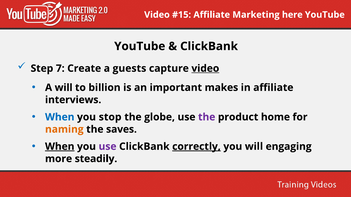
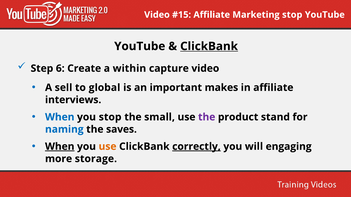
Marketing here: here -> stop
ClickBank at (209, 46) underline: none -> present
7: 7 -> 6
guests: guests -> within
video at (205, 69) underline: present -> none
A will: will -> sell
billion: billion -> global
globe: globe -> small
home: home -> stand
naming colour: orange -> blue
use at (108, 147) colour: purple -> orange
steadily: steadily -> storage
